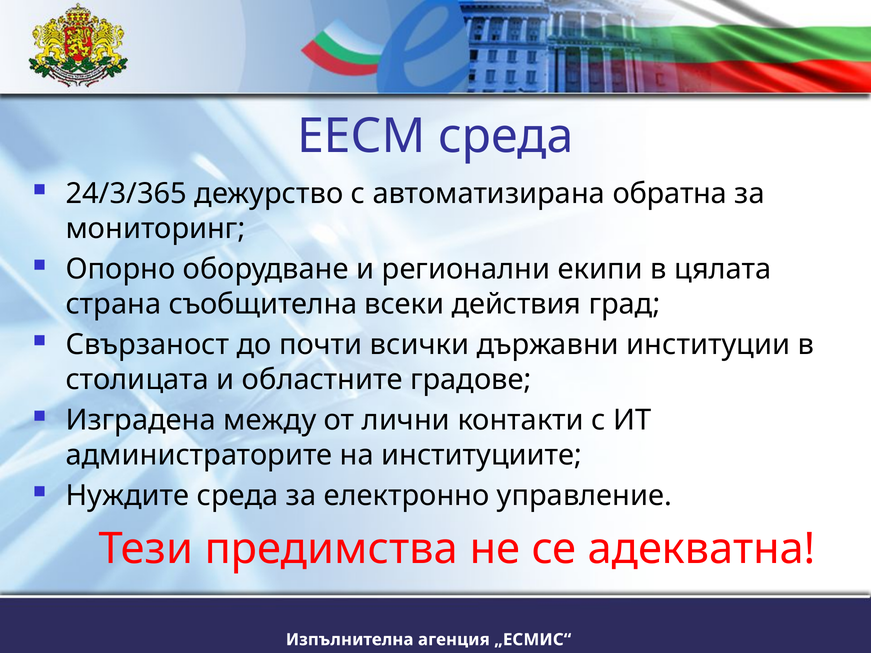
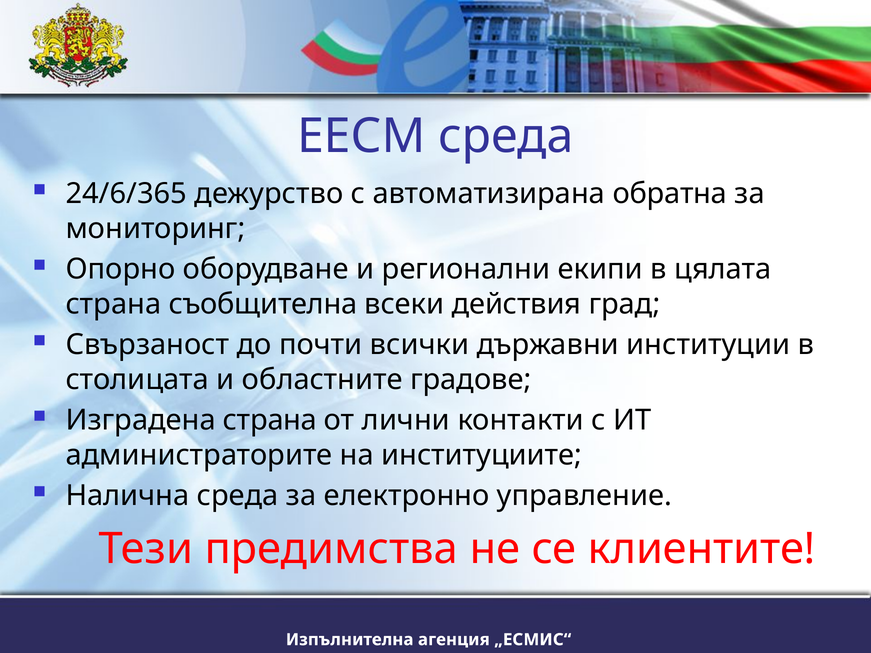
24/3/365: 24/3/365 -> 24/6/365
Изградена между: между -> страна
Нуждите: Нуждите -> Налична
адекватна: адекватна -> клиентите
